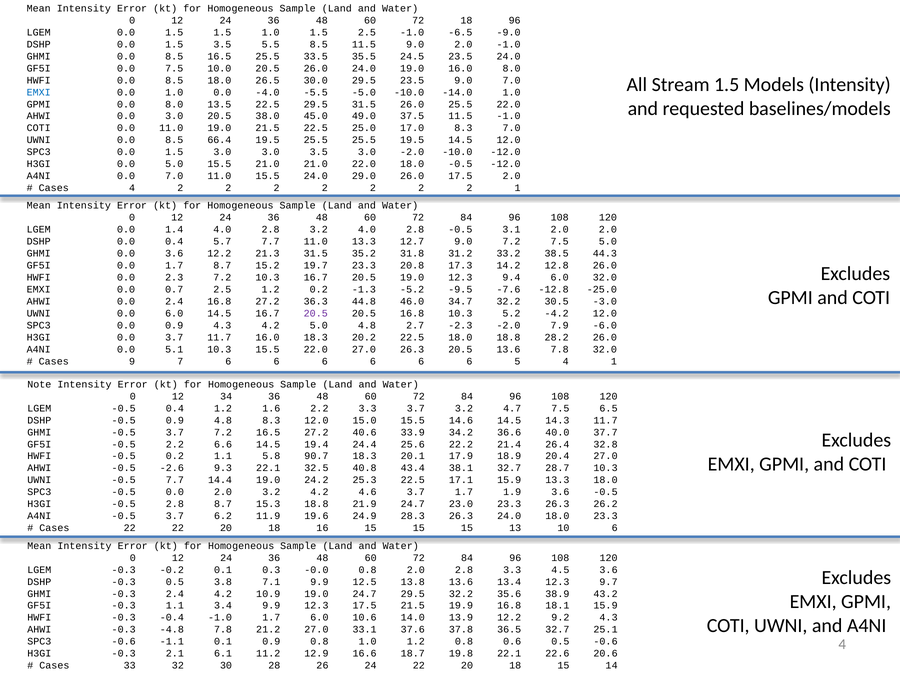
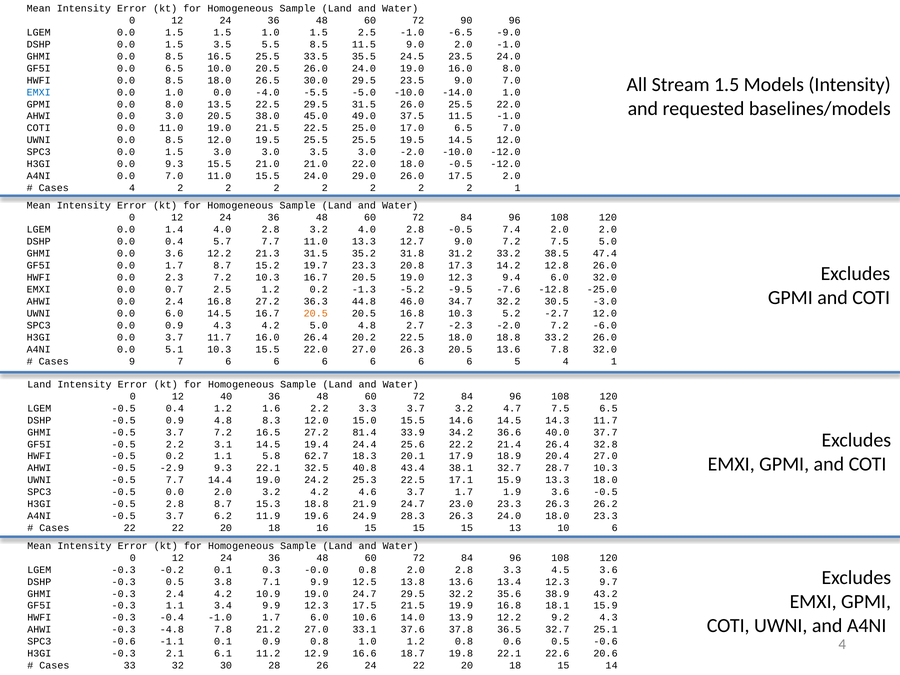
72 18: 18 -> 90
0.0 7.5: 7.5 -> 6.5
17.0 8.3: 8.3 -> 6.5
8.5 66.4: 66.4 -> 12.0
0.0 5.0: 5.0 -> 9.3
3.1: 3.1 -> 7.4
44.3: 44.3 -> 47.4
20.5 at (316, 313) colour: purple -> orange
-4.2: -4.2 -> -2.7
-2.0 7.9: 7.9 -> 7.2
16.0 18.3: 18.3 -> 26.4
18.8 28.2: 28.2 -> 33.2
Note at (39, 384): Note -> Land
34: 34 -> 40
40.6: 40.6 -> 81.4
6.6: 6.6 -> 3.1
90.7: 90.7 -> 62.7
-2.6: -2.6 -> -2.9
